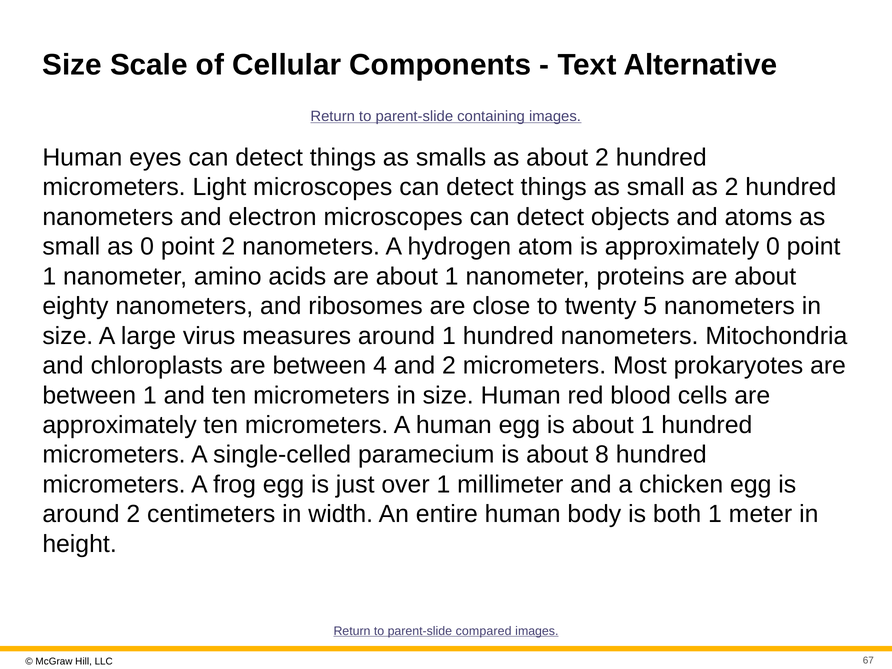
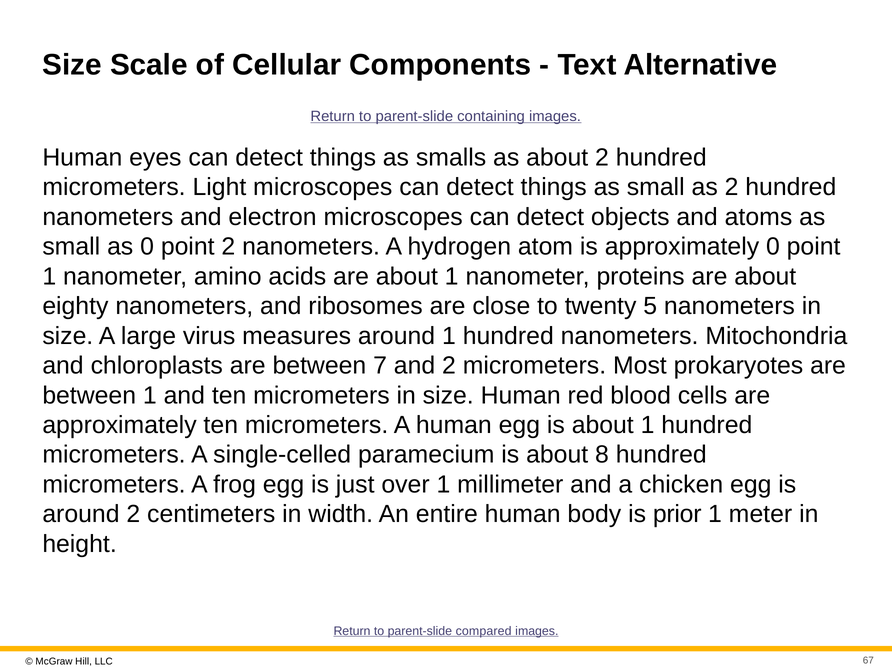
4: 4 -> 7
both: both -> prior
